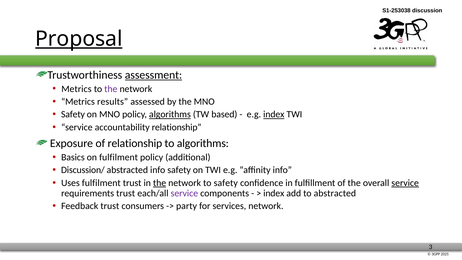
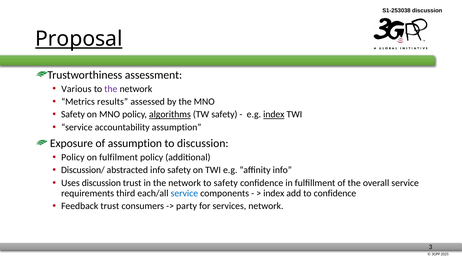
assessment underline: present -> none
Metrics at (76, 89): Metrics -> Various
TW based: based -> safety
accountability relationship: relationship -> assumption
of relationship: relationship -> assumption
to algorithms: algorithms -> discussion
Basics at (73, 157): Basics -> Policy
Uses fulfilment: fulfilment -> discussion
the at (160, 183) underline: present -> none
service at (405, 183) underline: present -> none
requirements trust: trust -> third
service at (184, 193) colour: purple -> blue
to abstracted: abstracted -> confidence
